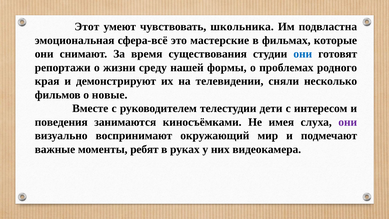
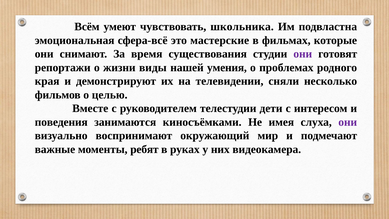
Этот: Этот -> Всём
они at (303, 54) colour: blue -> purple
среду: среду -> виды
формы: формы -> умения
новые: новые -> целью
